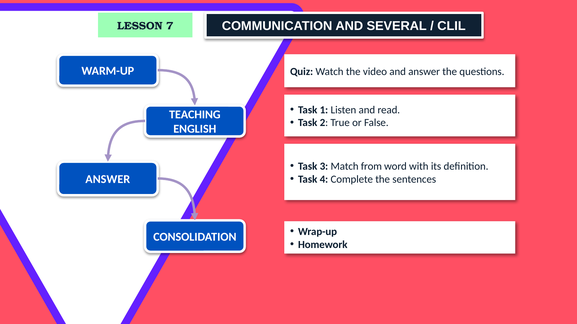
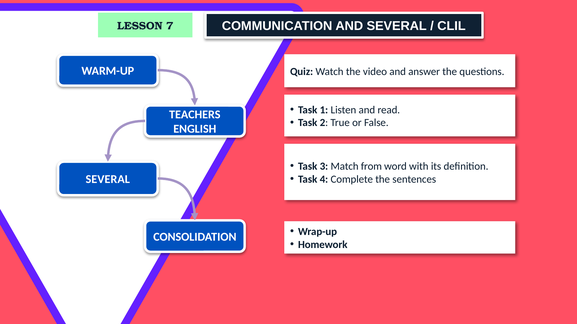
TEACHING: TEACHING -> TEACHERS
ANSWER at (108, 180): ANSWER -> SEVERAL
